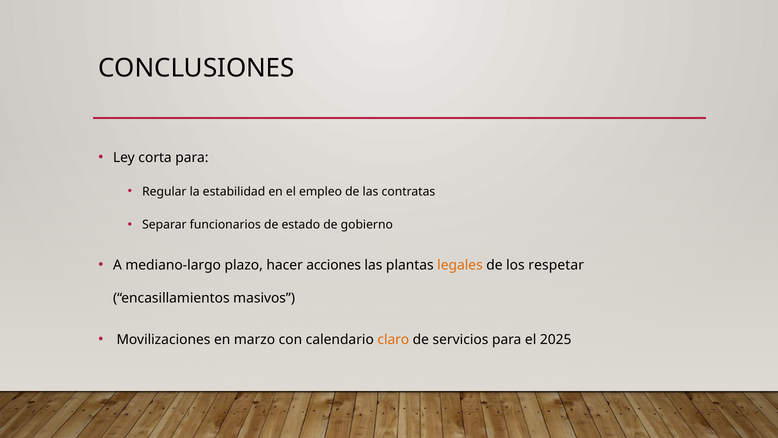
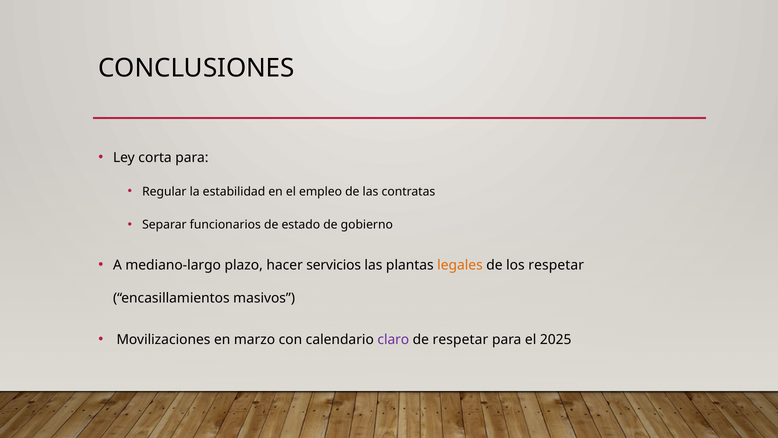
acciones: acciones -> servicios
claro colour: orange -> purple
de servicios: servicios -> respetar
